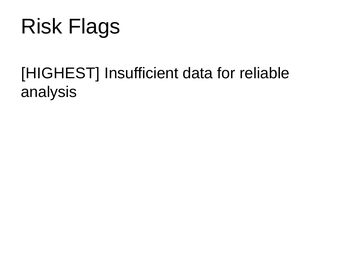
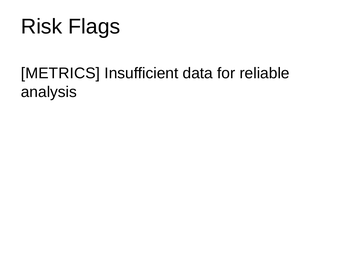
HIGHEST: HIGHEST -> METRICS
